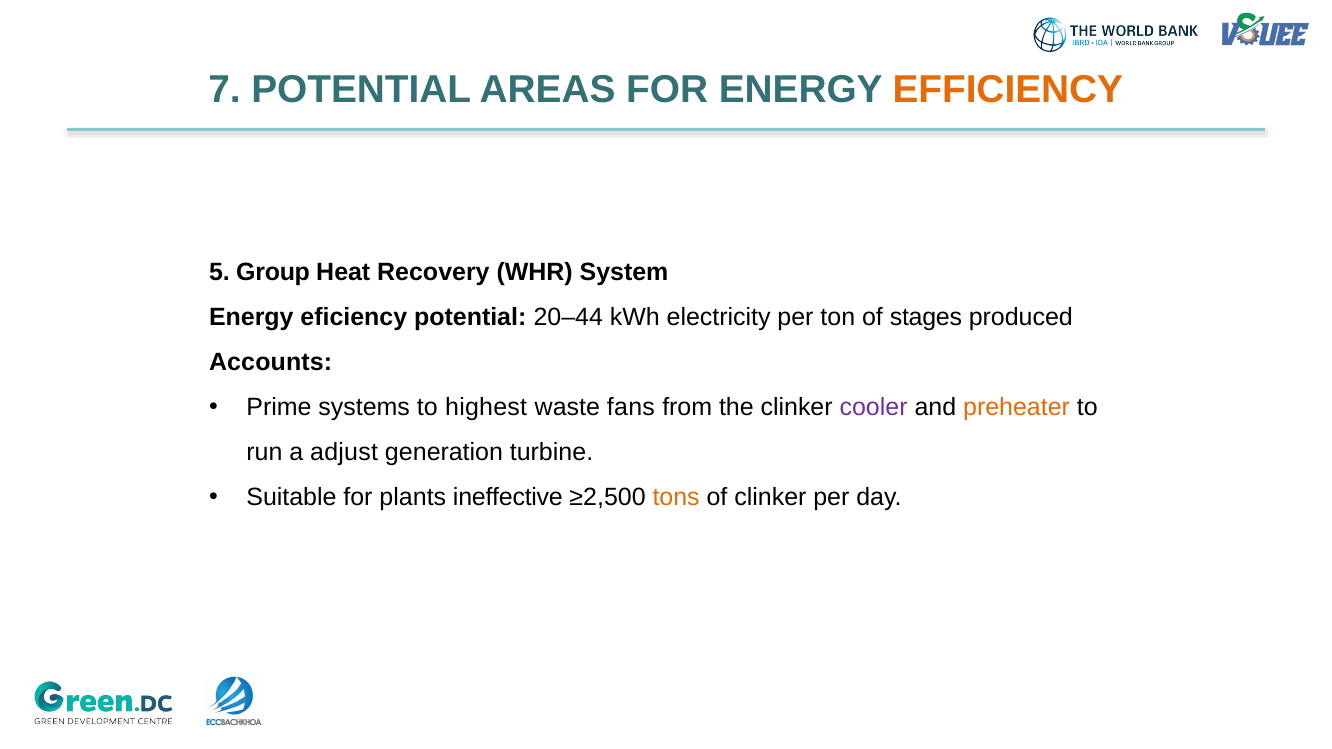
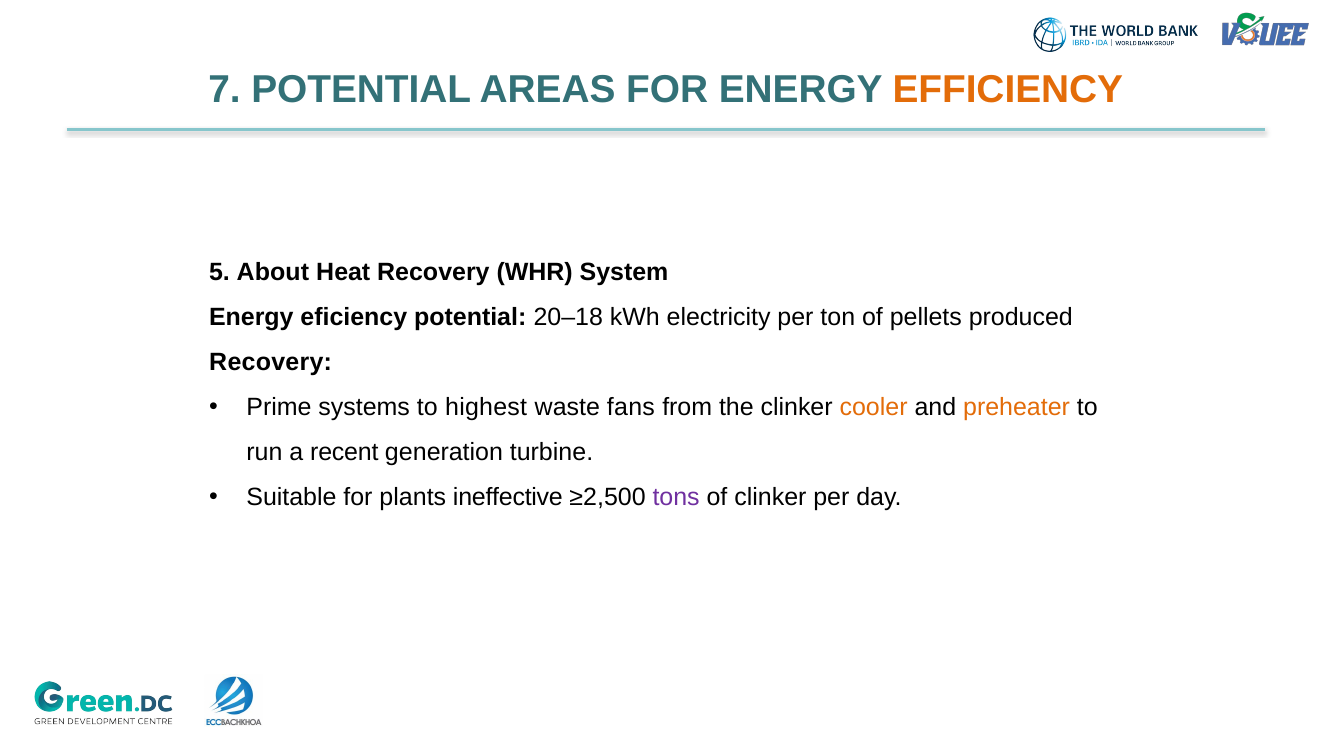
Group: Group -> About
20–44: 20–44 -> 20–18
stages: stages -> pellets
Accounts at (271, 363): Accounts -> Recovery
cooler colour: purple -> orange
adjust: adjust -> recent
tons colour: orange -> purple
